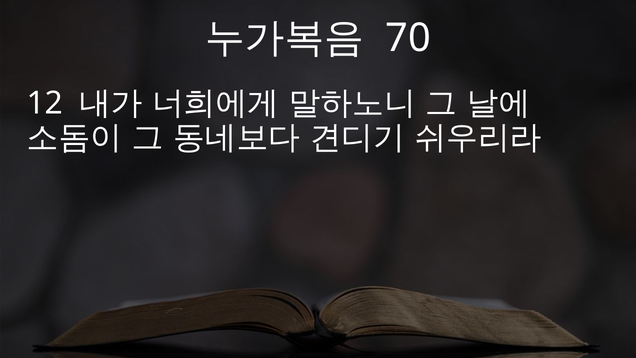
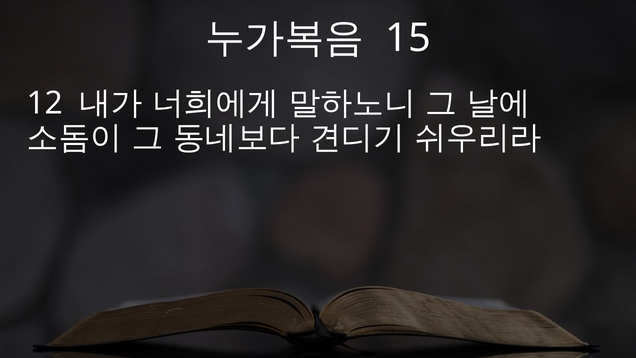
70: 70 -> 15
